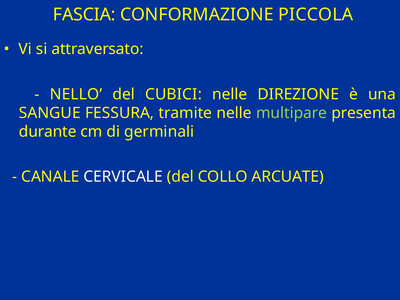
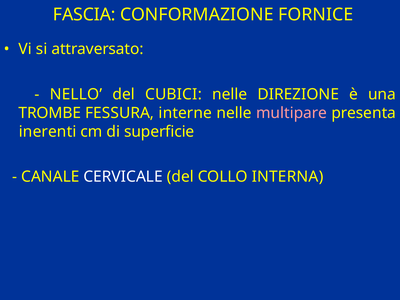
PICCOLA: PICCOLA -> FORNICE
SANGUE: SANGUE -> TROMBE
tramite: tramite -> interne
multipare colour: light green -> pink
durante: durante -> inerenti
germinali: germinali -> superficie
ARCUATE: ARCUATE -> INTERNA
